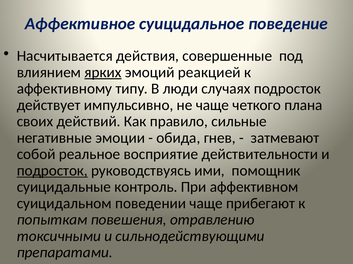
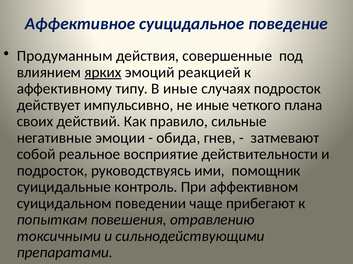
Насчитывается: Насчитывается -> Продуманным
В люди: люди -> иные
не чаще: чаще -> иные
подросток at (52, 171) underline: present -> none
